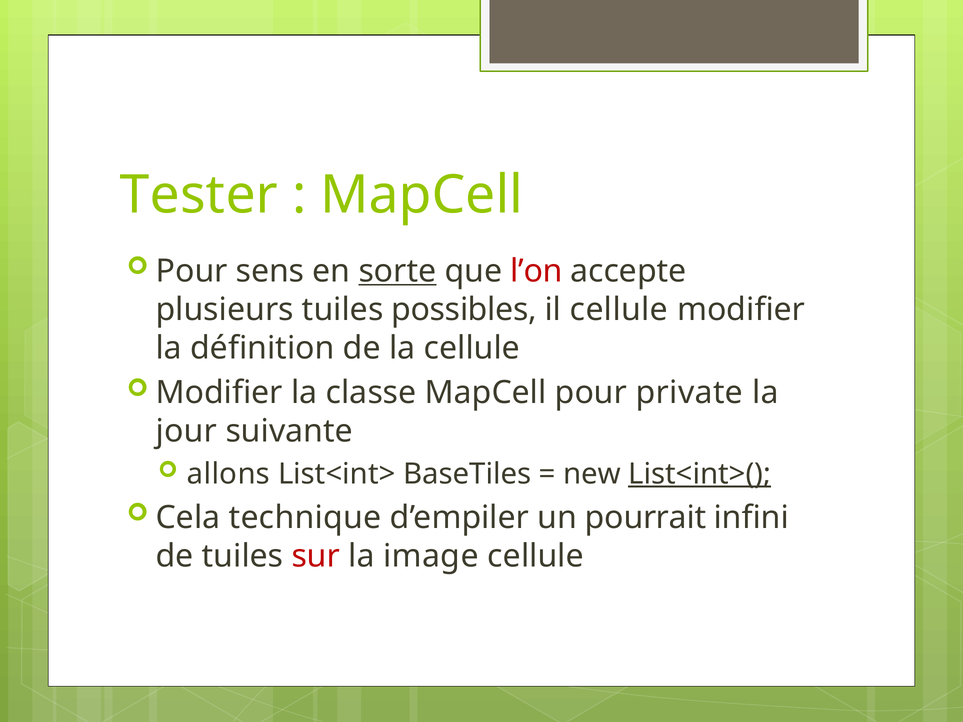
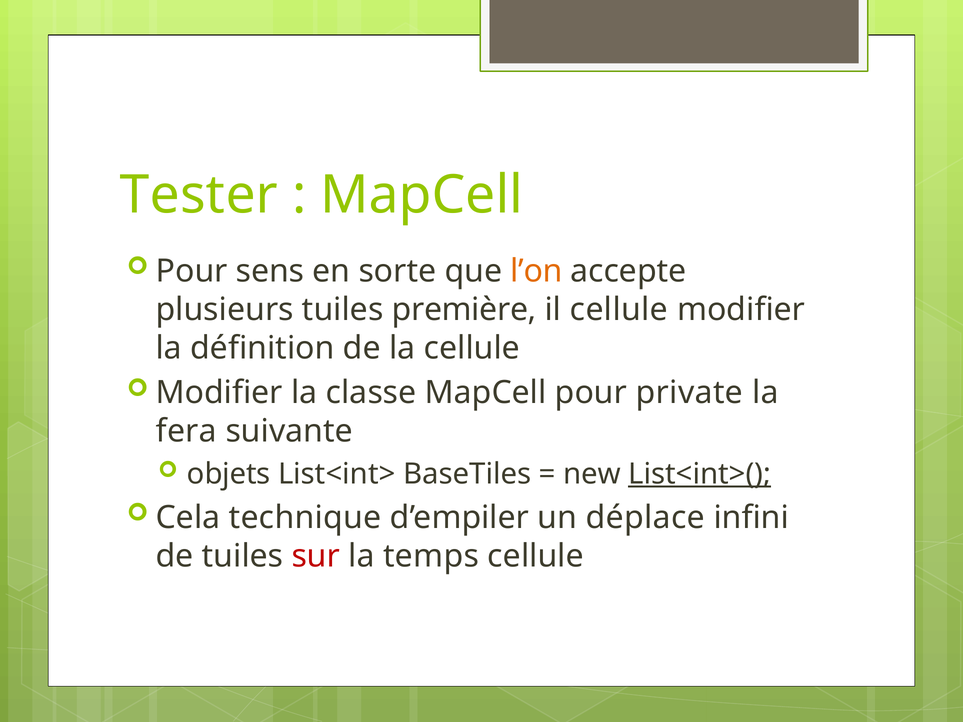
sorte underline: present -> none
l’on colour: red -> orange
possibles: possibles -> première
jour: jour -> fera
allons: allons -> objets
pourrait: pourrait -> déplace
image: image -> temps
